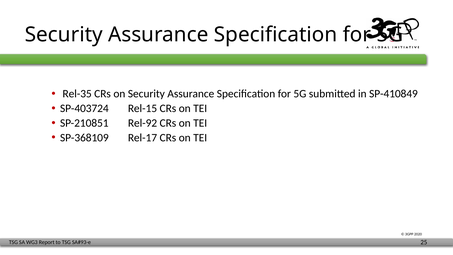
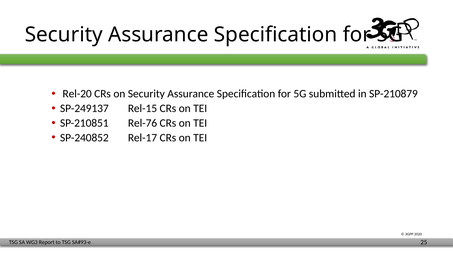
Rel-35: Rel-35 -> Rel-20
SP-410849: SP-410849 -> SP-210879
SP-403724: SP-403724 -> SP-249137
Rel-92: Rel-92 -> Rel-76
SP-368109: SP-368109 -> SP-240852
